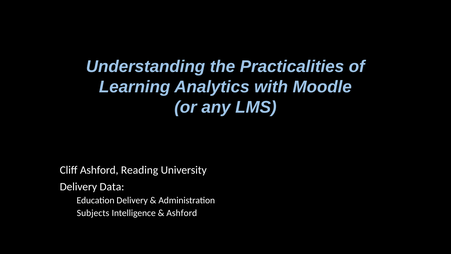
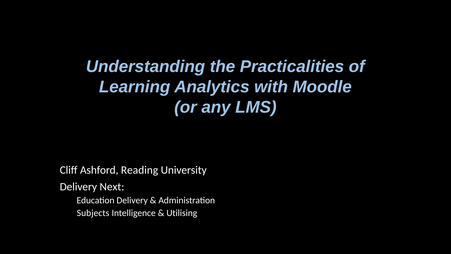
Data: Data -> Next
Ashford at (182, 213): Ashford -> Utilising
